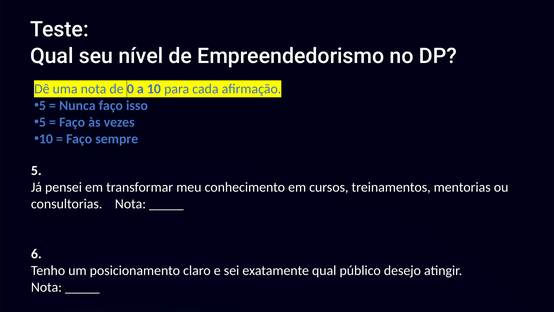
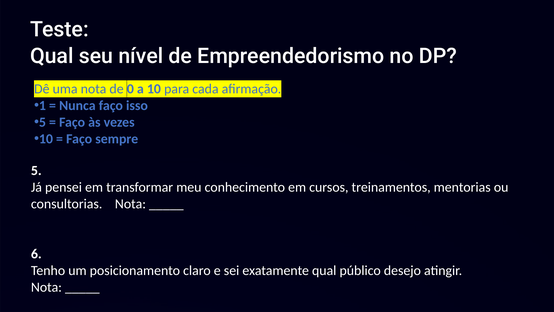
5 at (42, 106): 5 -> 1
